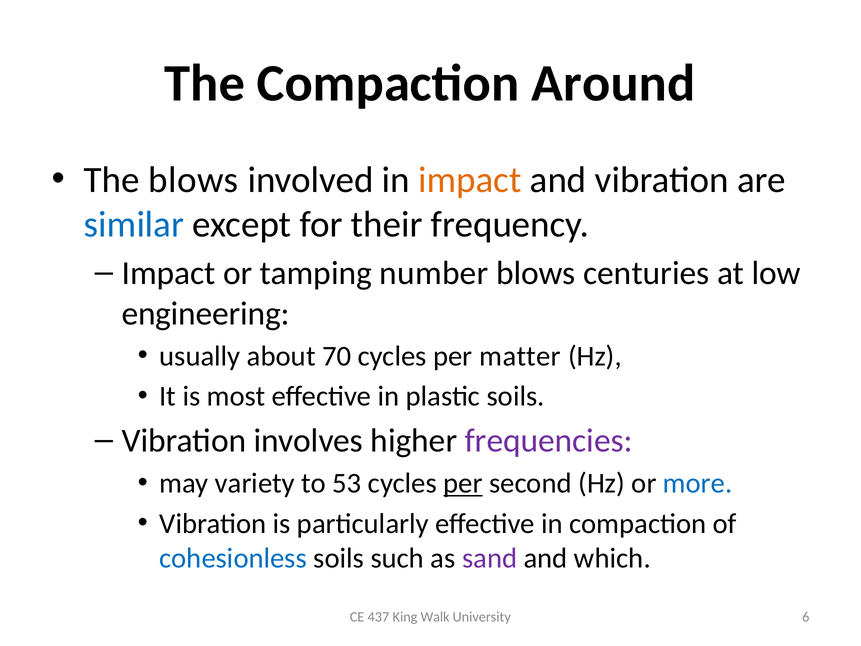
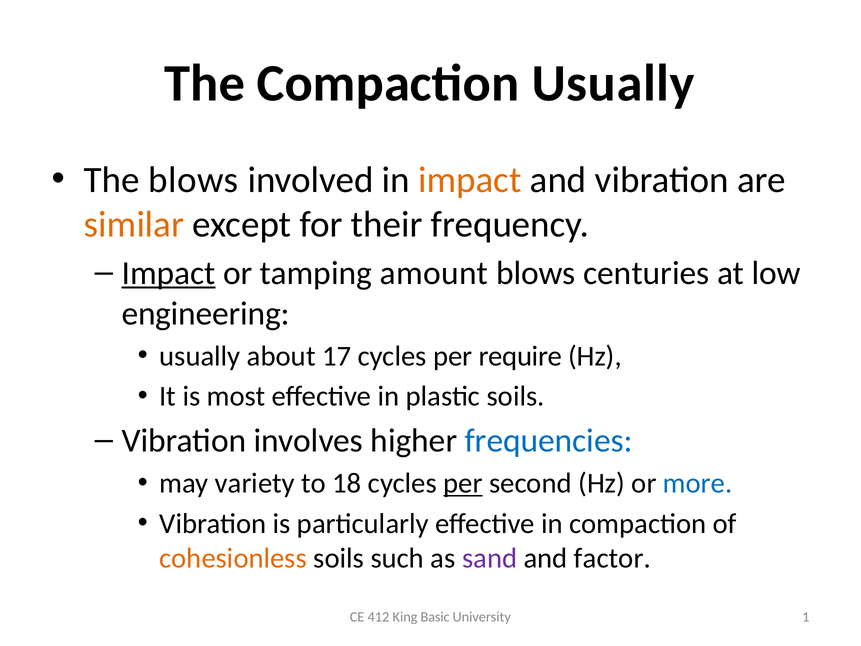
Compaction Around: Around -> Usually
similar colour: blue -> orange
Impact at (169, 273) underline: none -> present
number: number -> amount
70: 70 -> 17
matter: matter -> require
frequencies colour: purple -> blue
53: 53 -> 18
cohesionless colour: blue -> orange
which: which -> factor
437: 437 -> 412
Walk: Walk -> Basic
6: 6 -> 1
